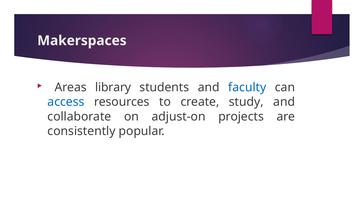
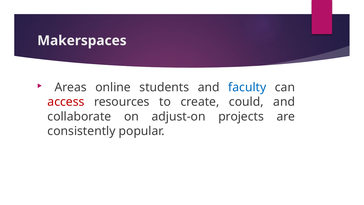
library: library -> online
access colour: blue -> red
study: study -> could
